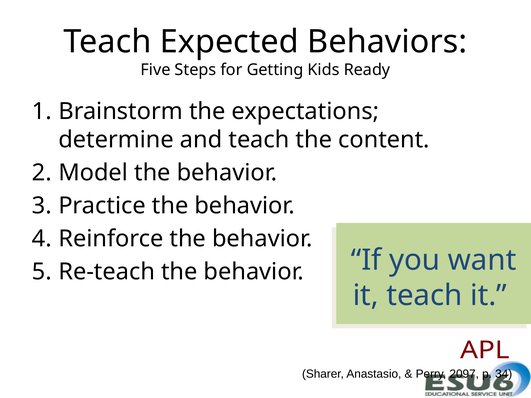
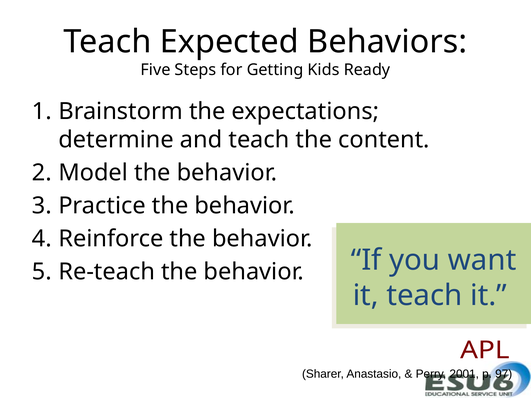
2097: 2097 -> 2001
34: 34 -> 97
